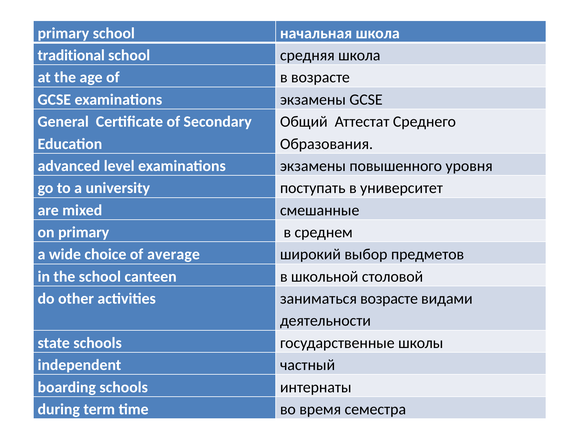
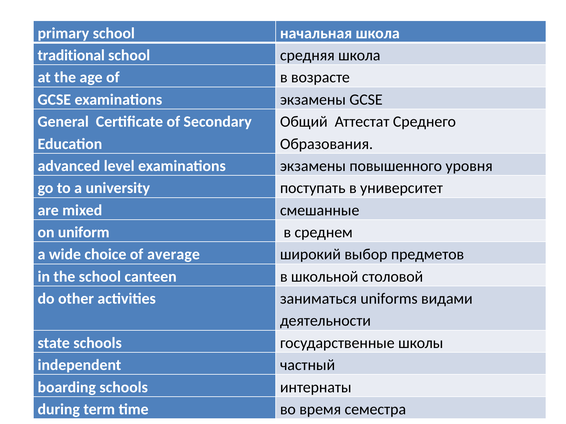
on primary: primary -> uniform
заниматься возрасте: возрасте -> uniforms
